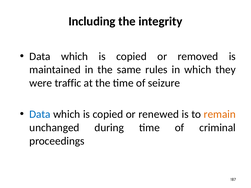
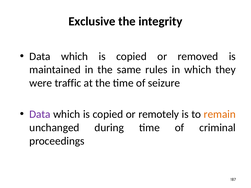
Including: Including -> Exclusive
Data at (40, 114) colour: blue -> purple
renewed: renewed -> remotely
